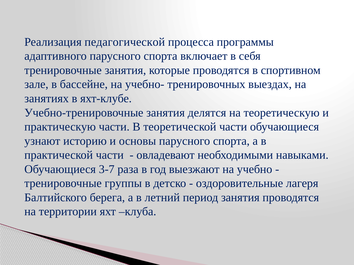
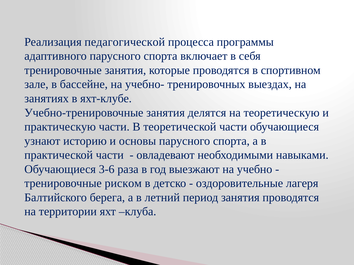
3-7: 3-7 -> 3-6
группы: группы -> риском
